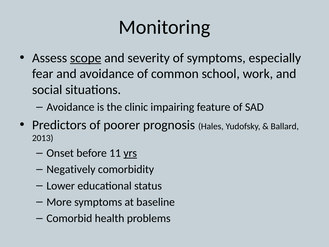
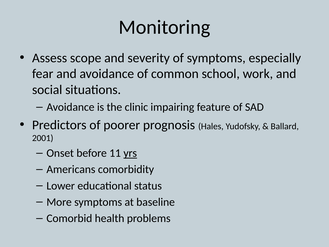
scope underline: present -> none
2013: 2013 -> 2001
Negatively: Negatively -> Americans
